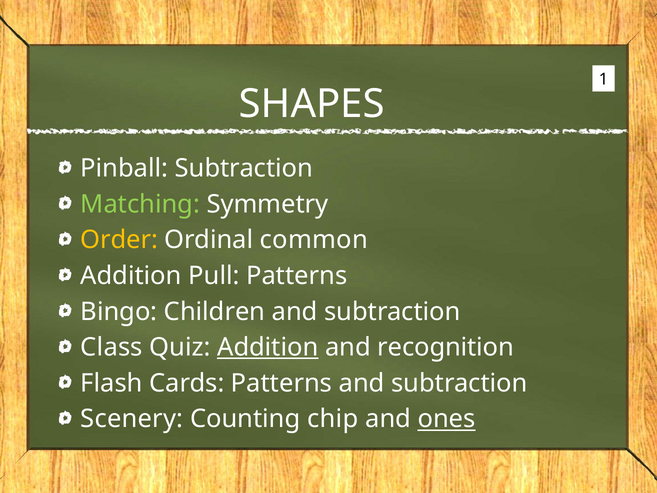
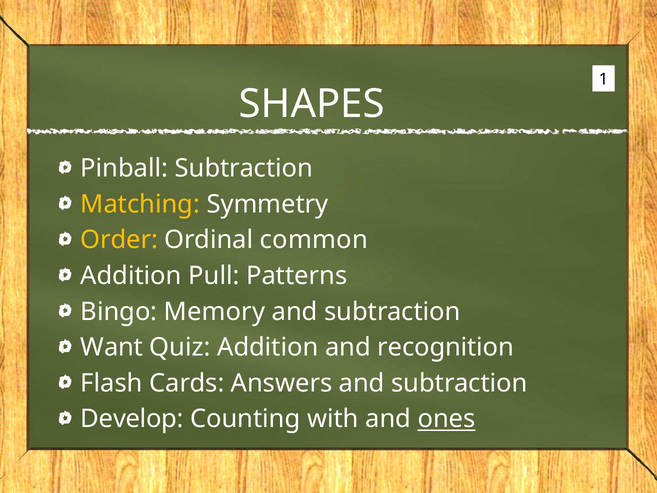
Matching colour: light green -> yellow
Children: Children -> Memory
Class: Class -> Want
Addition at (268, 347) underline: present -> none
Cards Patterns: Patterns -> Answers
Scenery: Scenery -> Develop
chip: chip -> with
